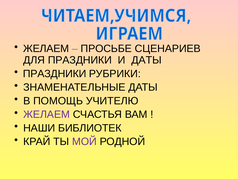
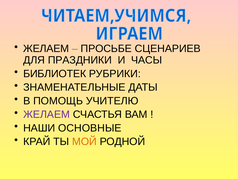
И ДАТЫ: ДАТЫ -> ЧАСЫ
ПРАЗДНИКИ at (55, 73): ПРАЗДНИКИ -> БИБЛИОТЕК
БИБЛИОТЕК: БИБЛИОТЕК -> ОСНОВНЫЕ
МОЙ colour: purple -> orange
